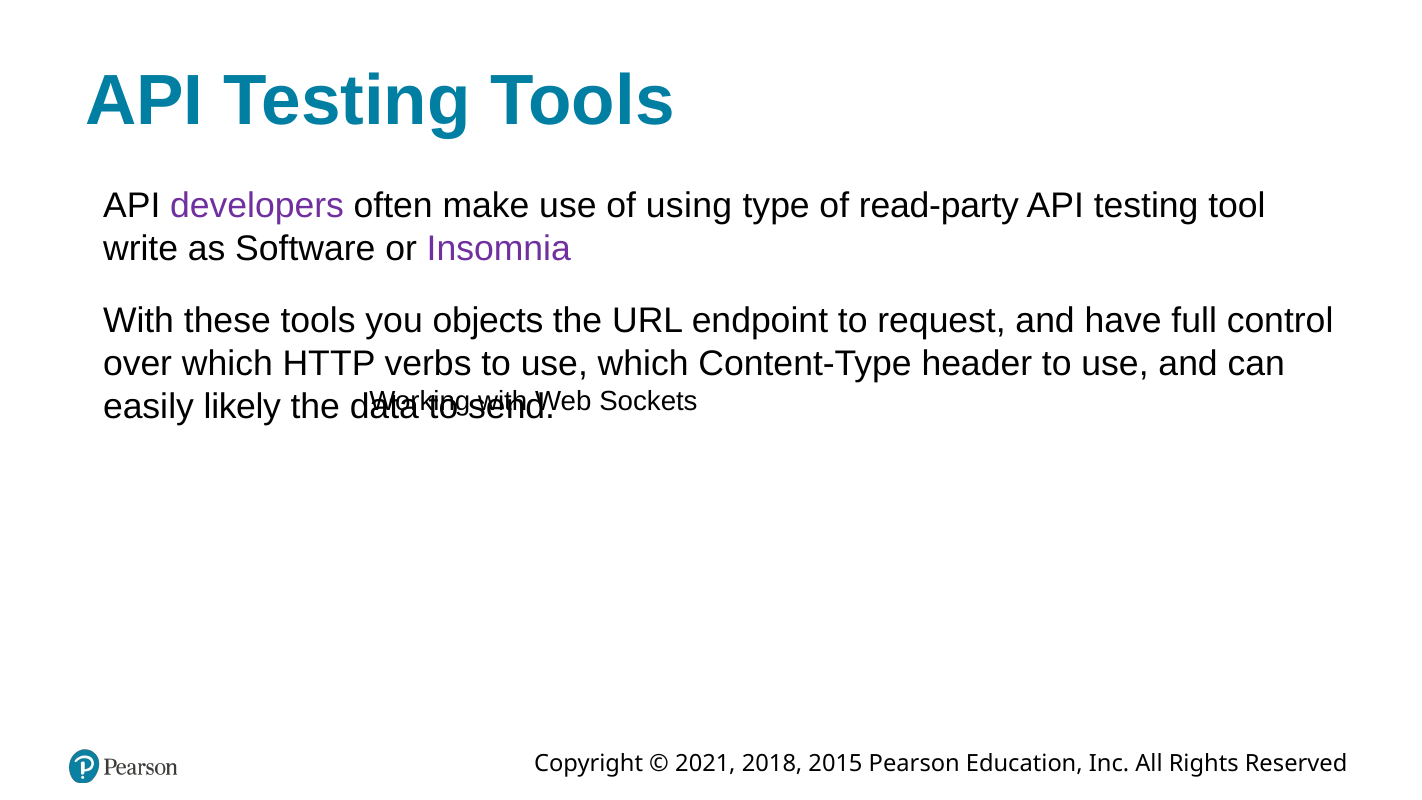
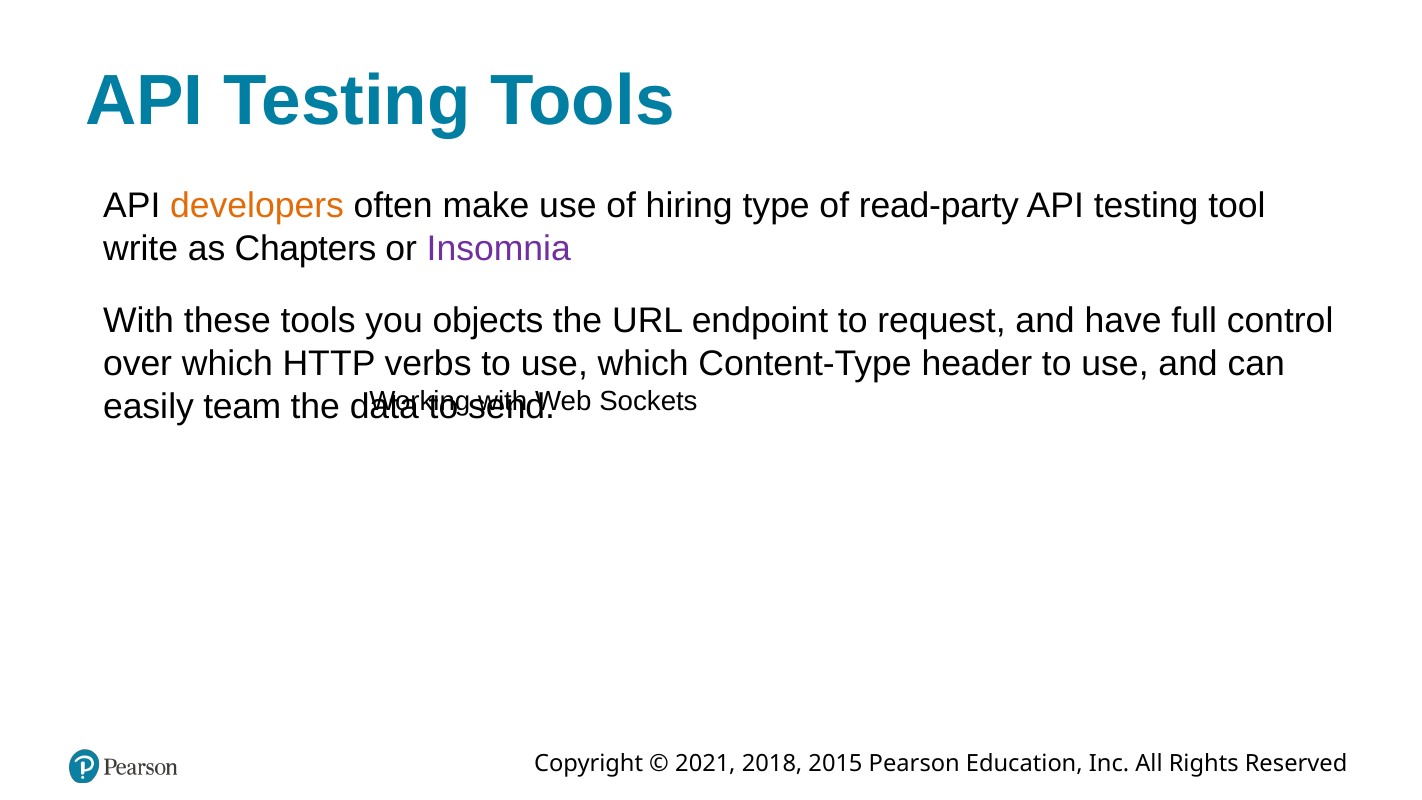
developers colour: purple -> orange
using: using -> hiring
Software: Software -> Chapters
likely: likely -> team
